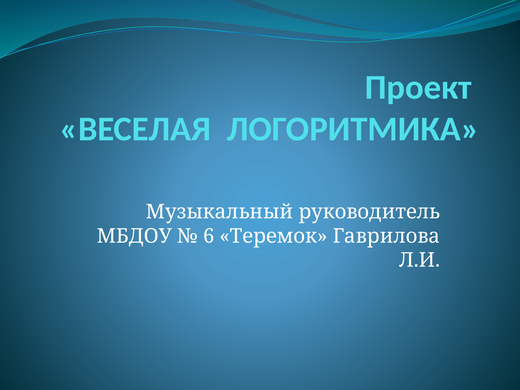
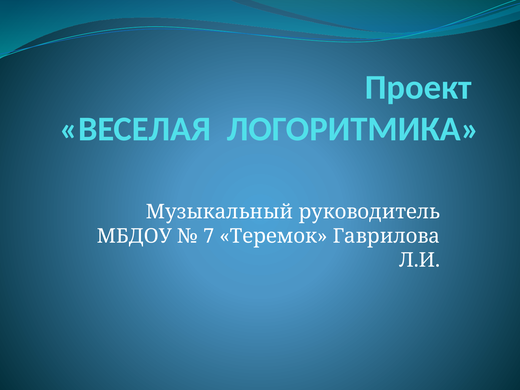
6: 6 -> 7
